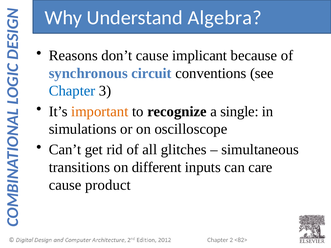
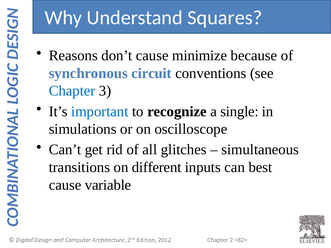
Algebra: Algebra -> Squares
implicant: implicant -> minimize
important colour: orange -> blue
care: care -> best
product: product -> variable
